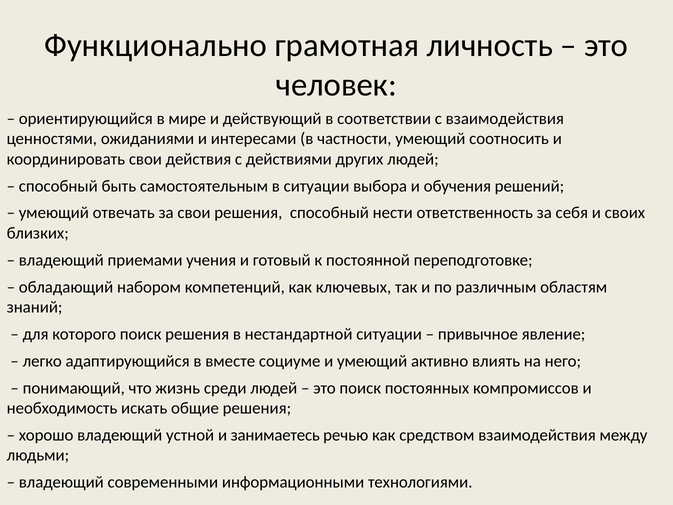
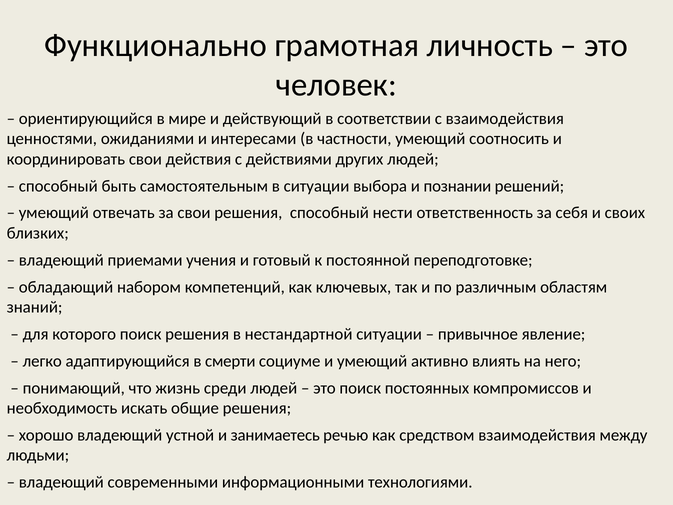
обучения: обучения -> познании
вместе: вместе -> смерти
